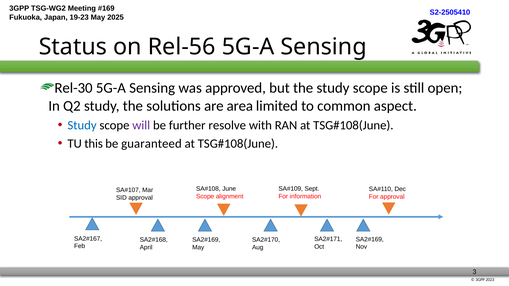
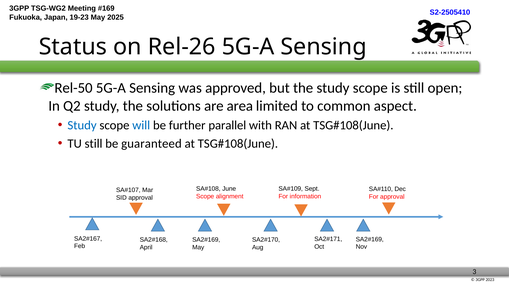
Rel-56: Rel-56 -> Rel-26
Rel-30: Rel-30 -> Rel-50
will colour: purple -> blue
resolve: resolve -> parallel
TU this: this -> still
